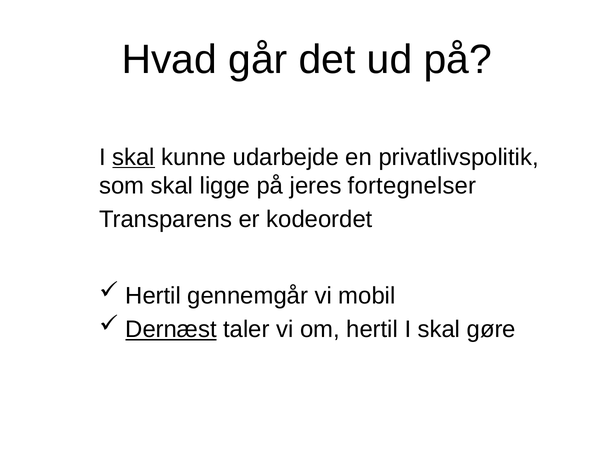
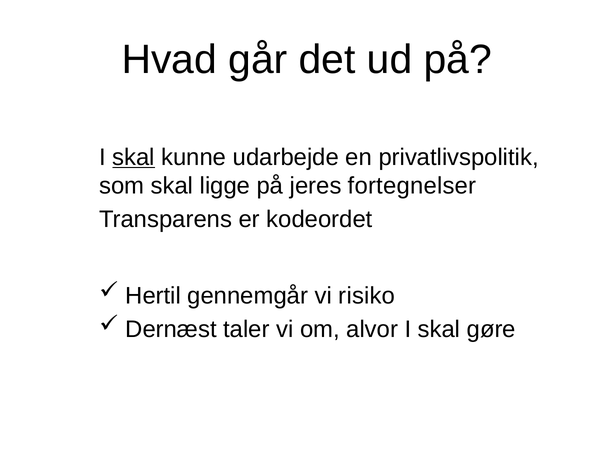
mobil: mobil -> risiko
Dernæst underline: present -> none
om hertil: hertil -> alvor
